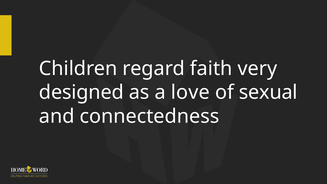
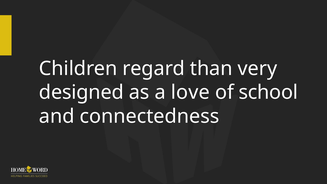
faith: faith -> than
sexual: sexual -> school
